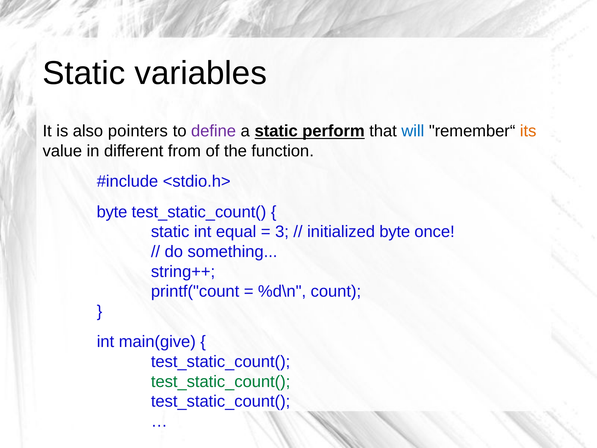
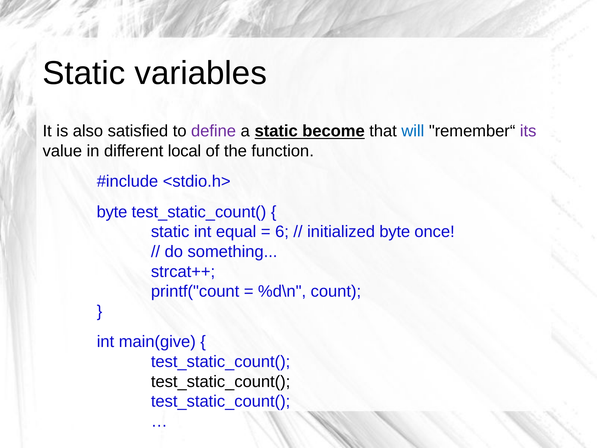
pointers: pointers -> satisfied
perform: perform -> become
its colour: orange -> purple
from: from -> local
3: 3 -> 6
string++: string++ -> strcat++
test_static_count( at (221, 381) colour: green -> black
